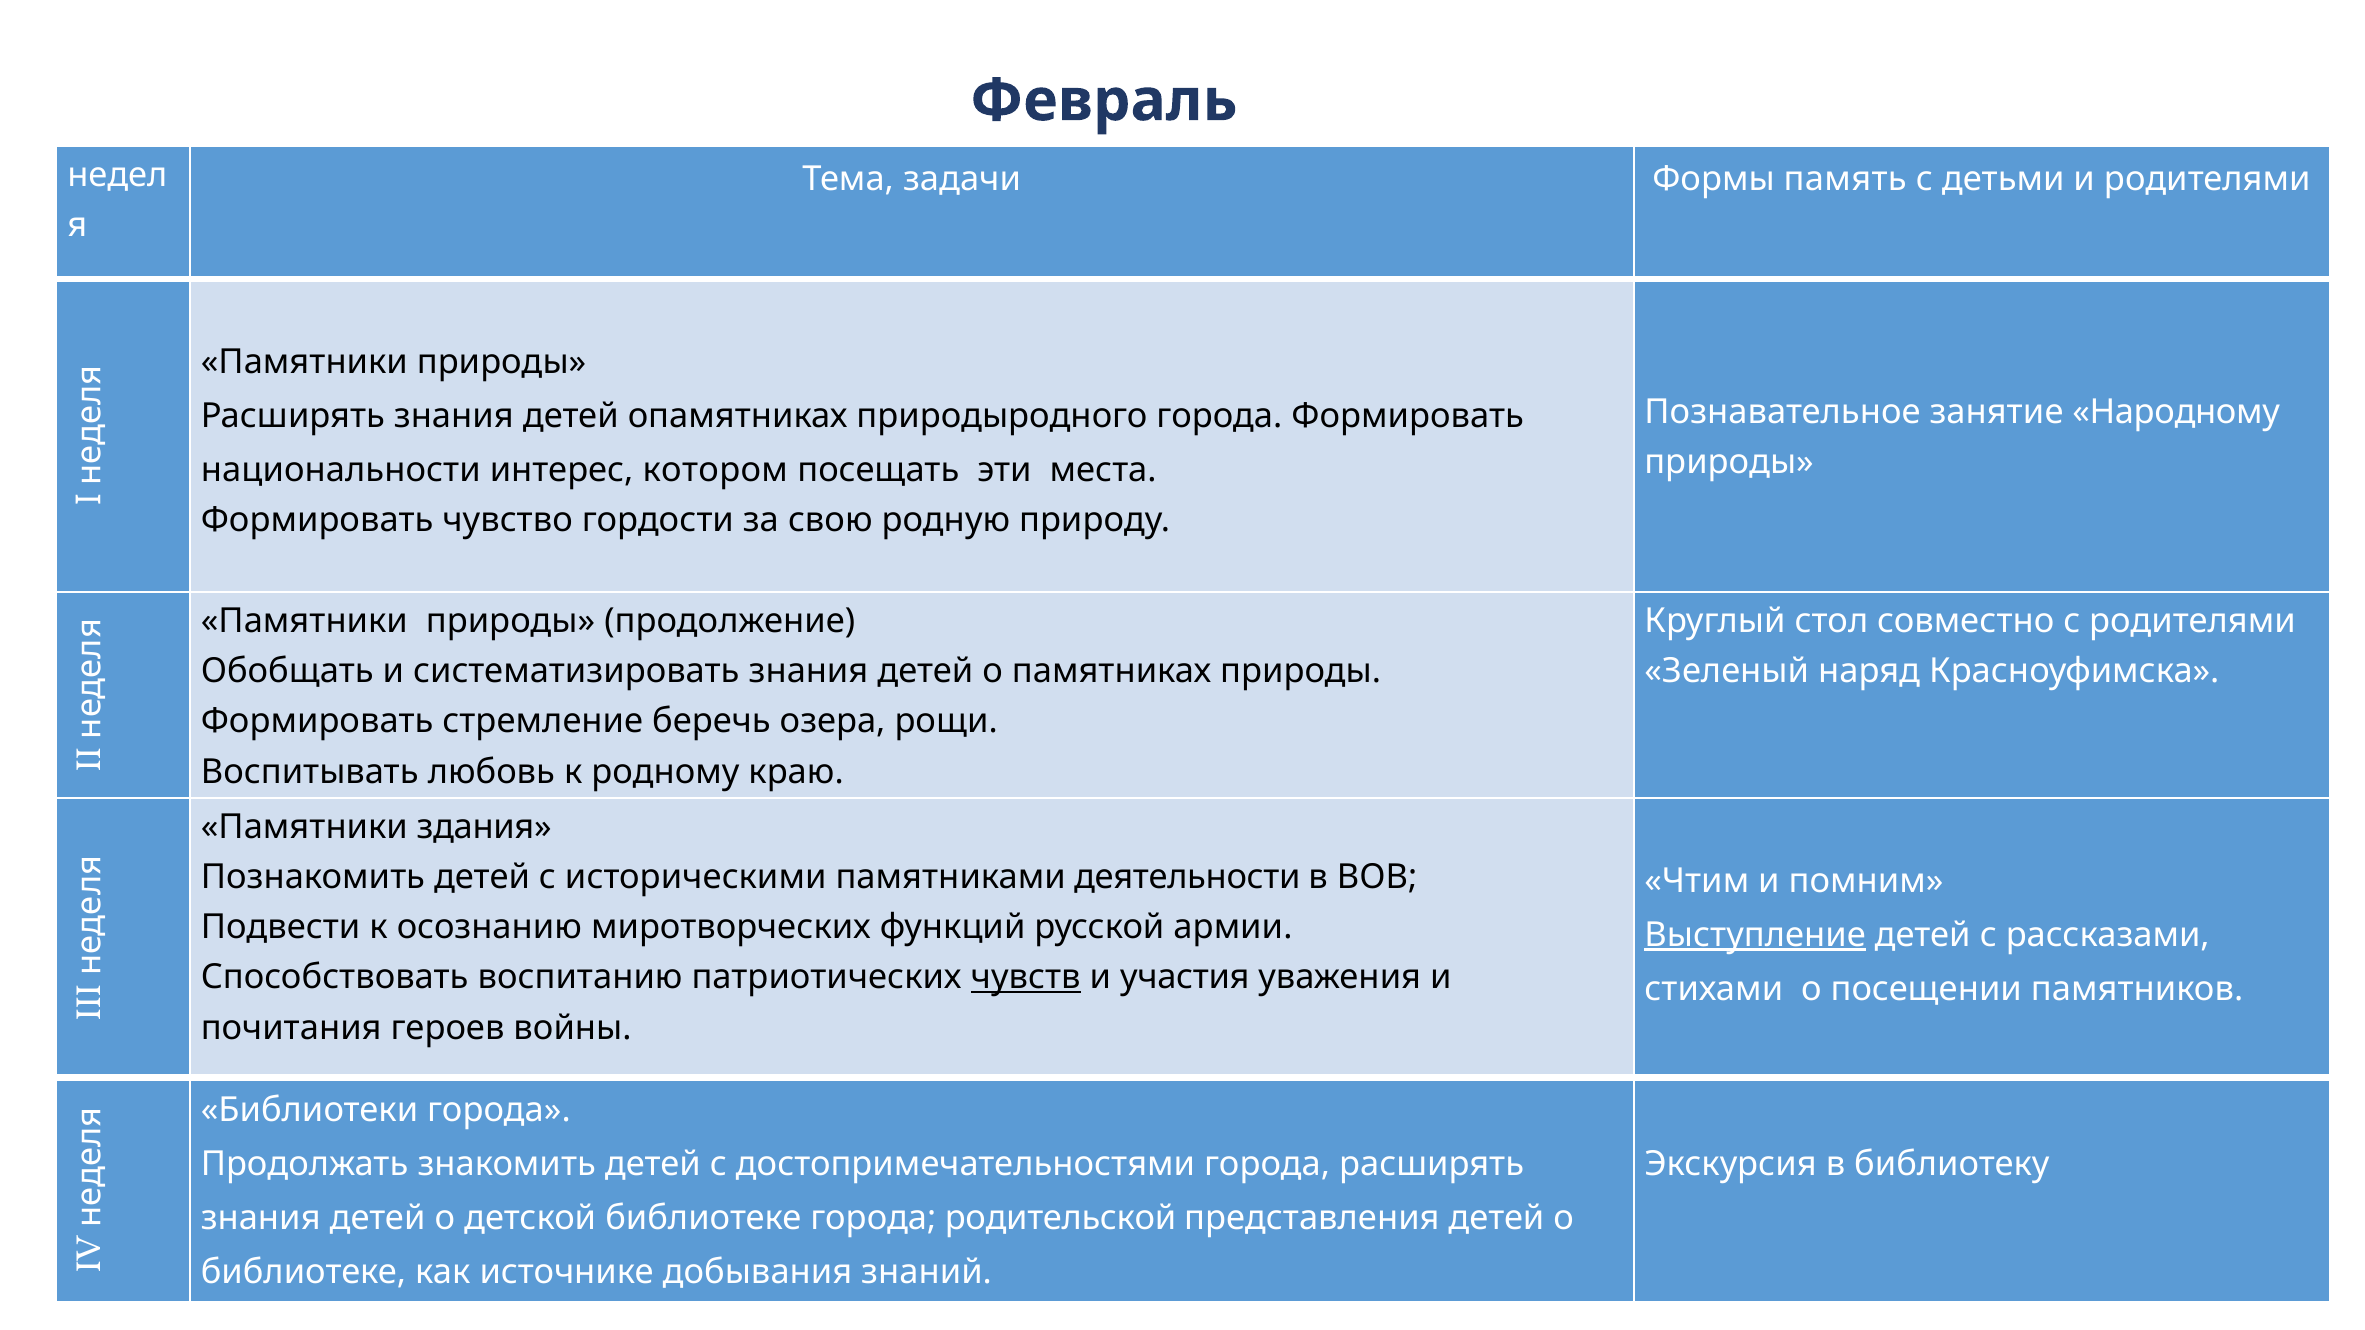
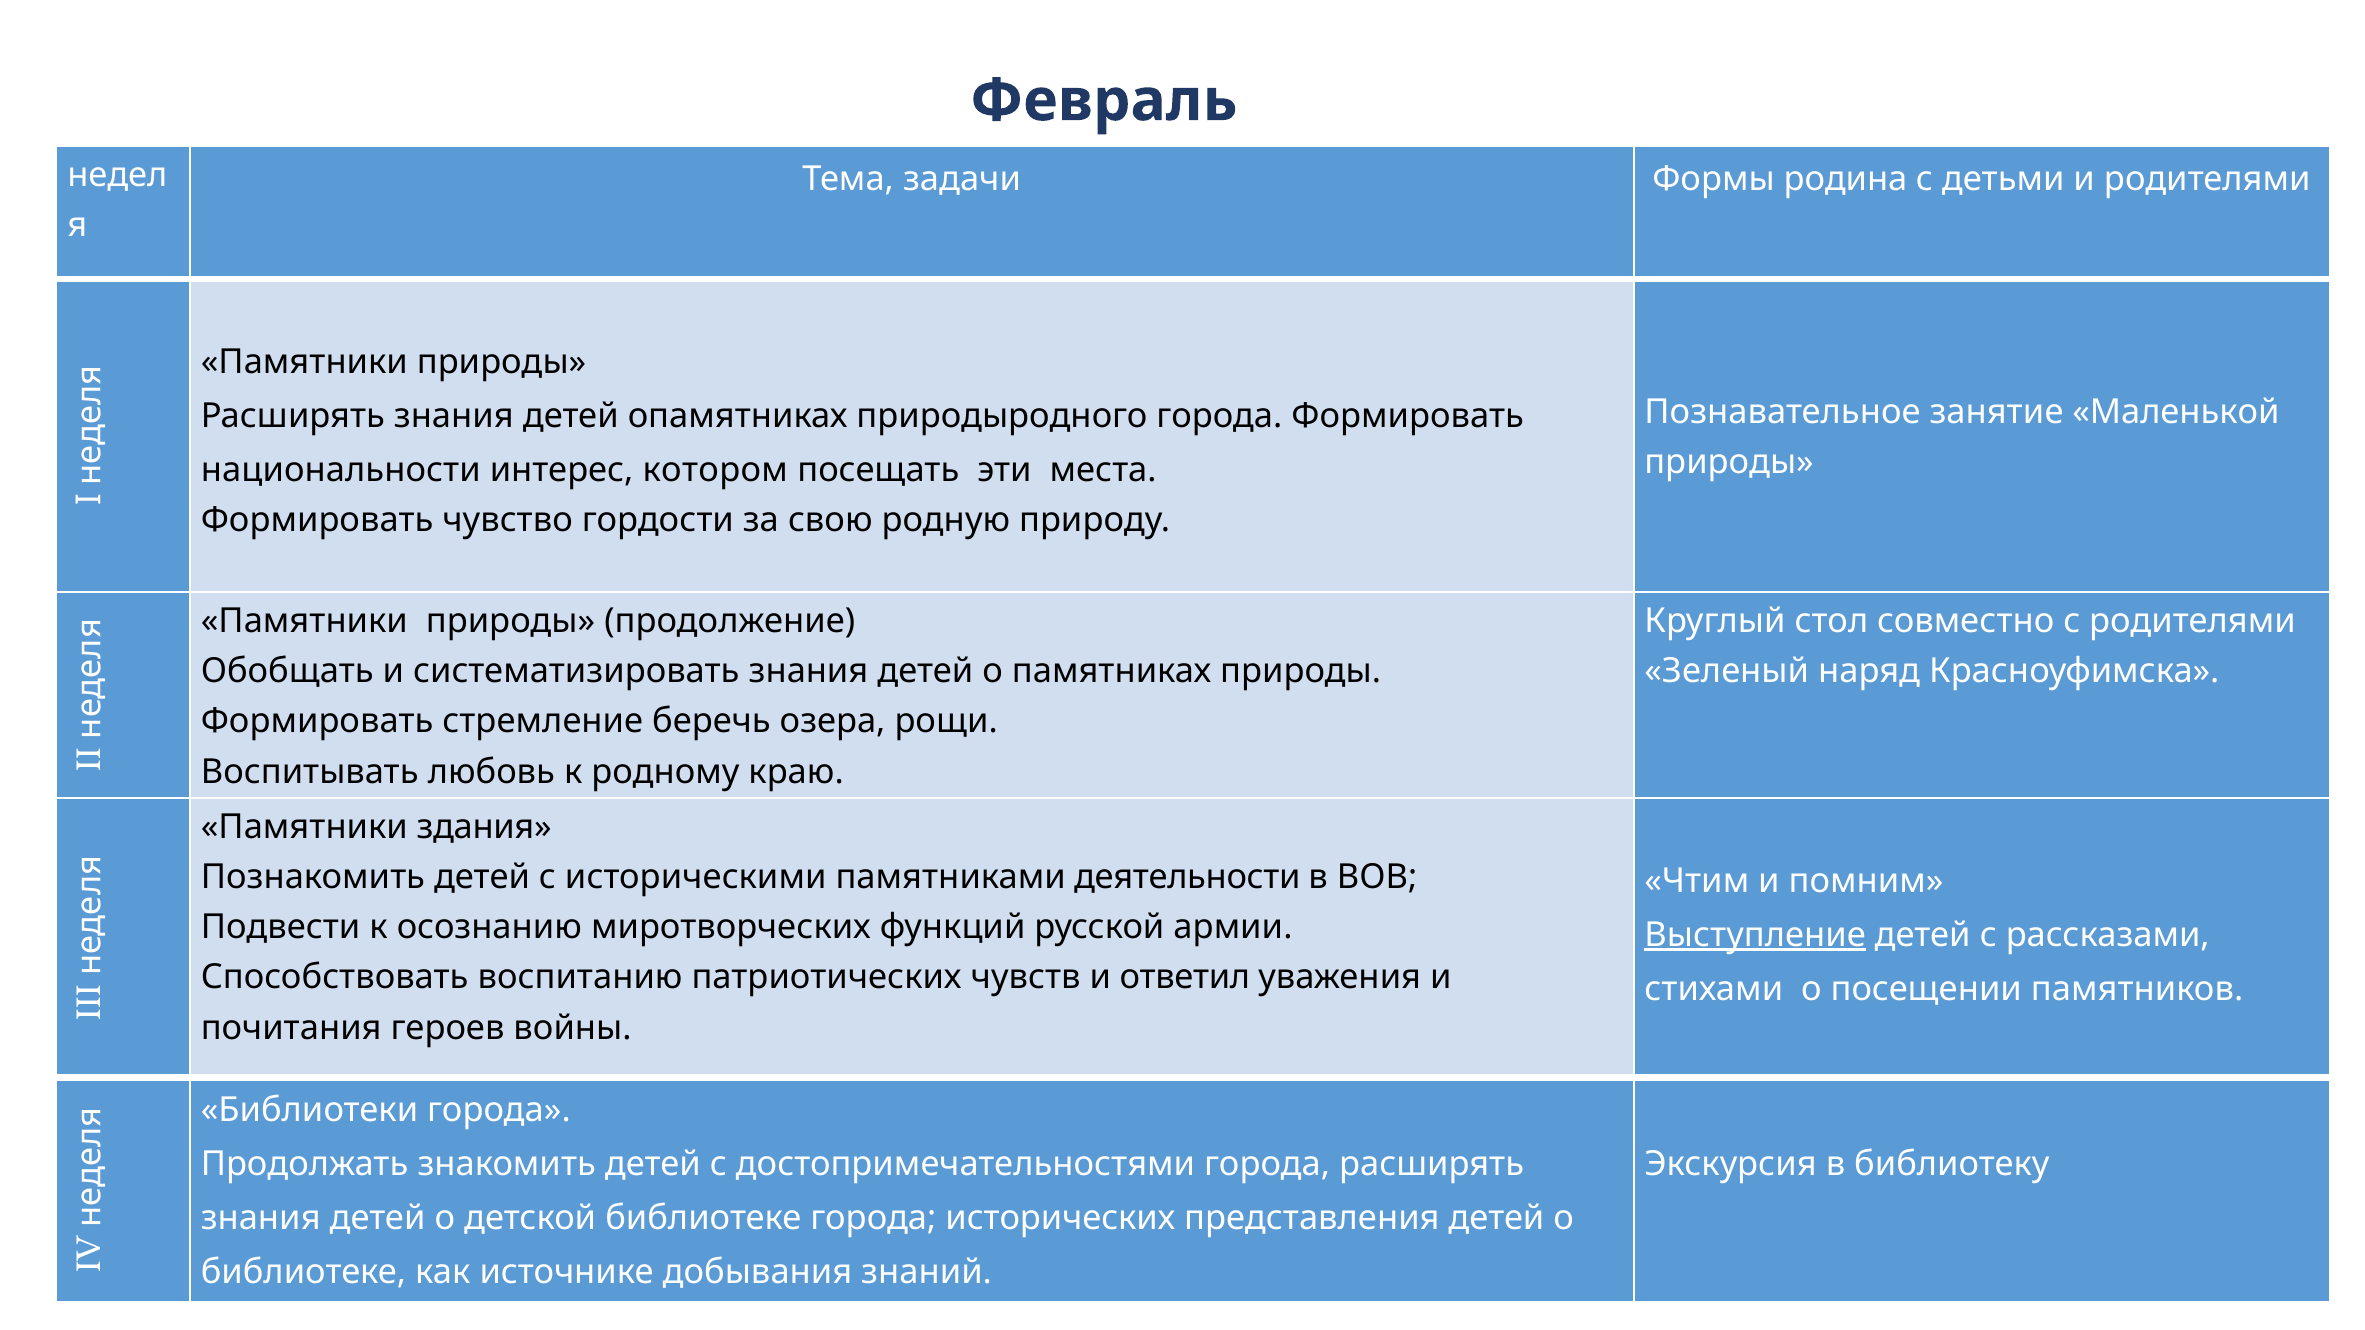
память: память -> родина
Народному: Народному -> Маленькой
чувств underline: present -> none
участия: участия -> ответил
родительской: родительской -> исторических
